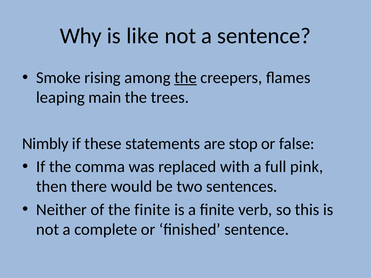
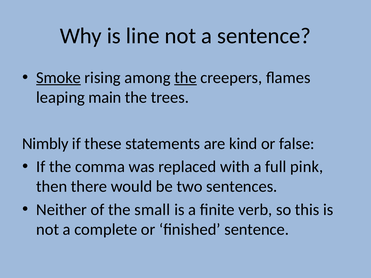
like: like -> line
Smoke underline: none -> present
stop: stop -> kind
the finite: finite -> small
